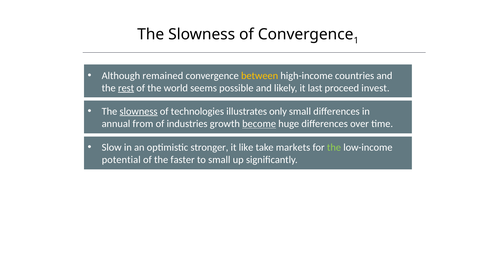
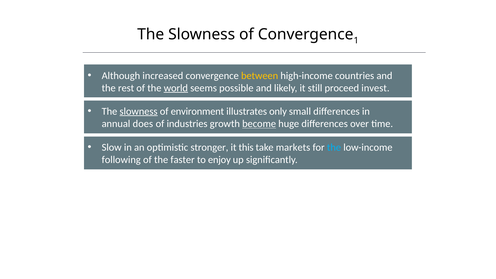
remained: remained -> increased
rest underline: present -> none
world underline: none -> present
last: last -> still
technologies: technologies -> environment
from: from -> does
like: like -> this
the at (334, 147) colour: light green -> light blue
potential: potential -> following
to small: small -> enjoy
